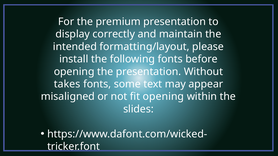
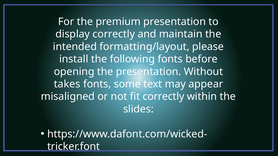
fit opening: opening -> correctly
